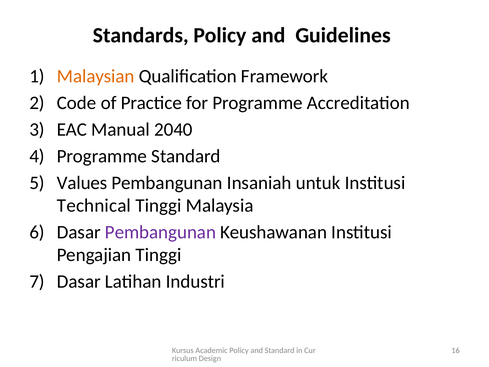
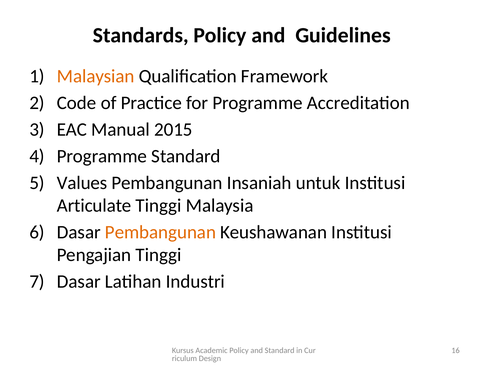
2040: 2040 -> 2015
Technical: Technical -> Articulate
Pembangunan at (161, 232) colour: purple -> orange
